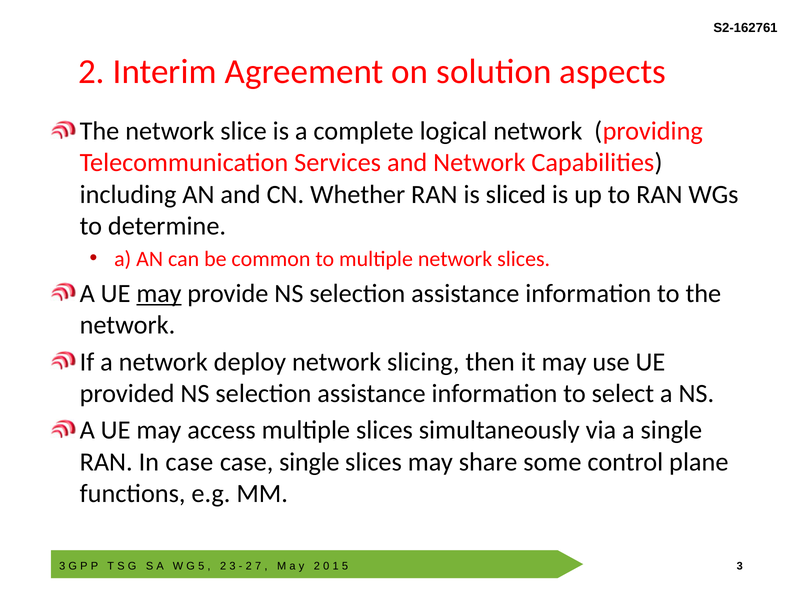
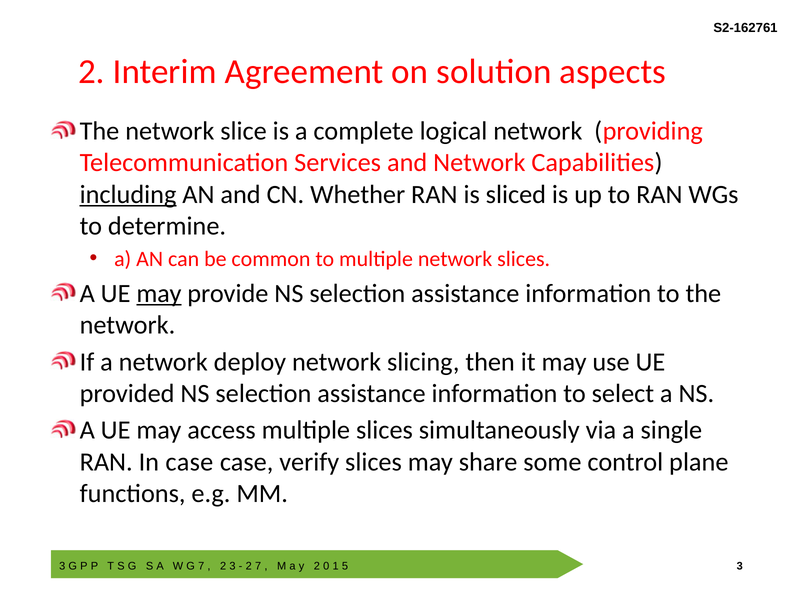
including underline: none -> present
case single: single -> verify
5 at (201, 566): 5 -> 7
